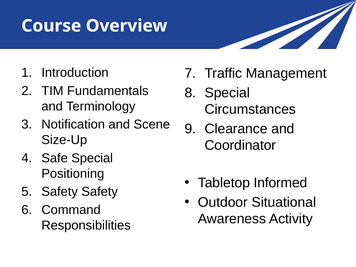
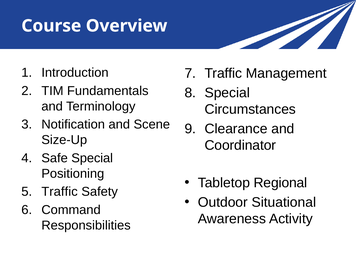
Informed: Informed -> Regional
Safety at (60, 192): Safety -> Traffic
